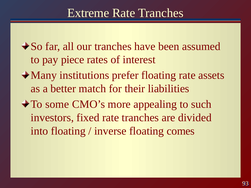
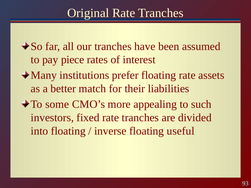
Extreme: Extreme -> Original
comes: comes -> useful
